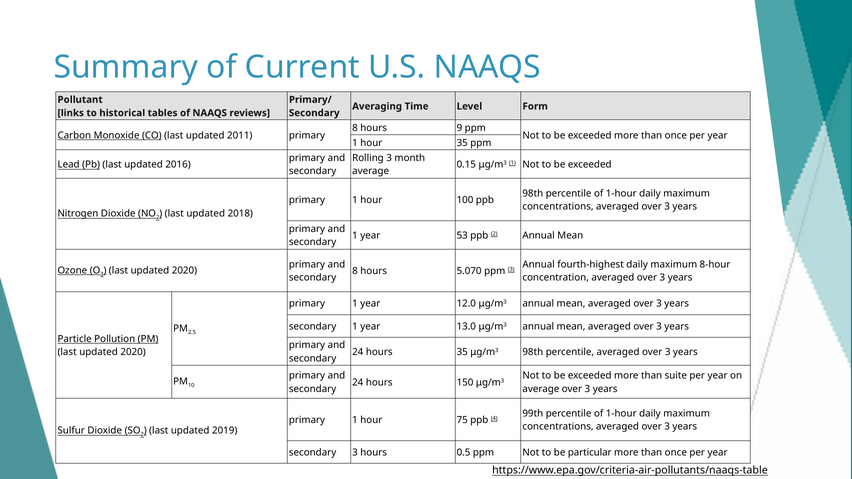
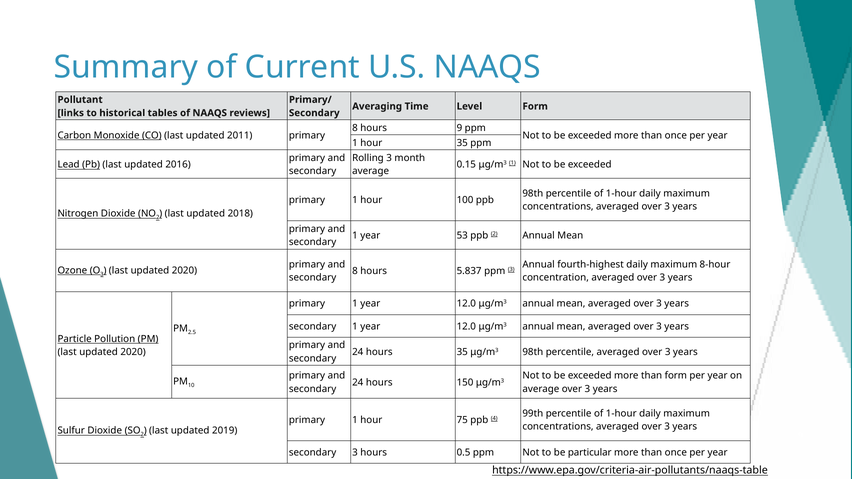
5.070: 5.070 -> 5.837
secondary 1 year 13.0: 13.0 -> 12.0
than suite: suite -> form
